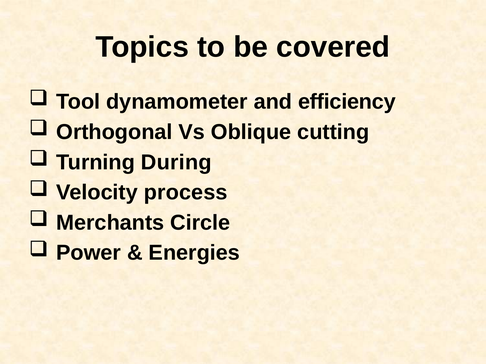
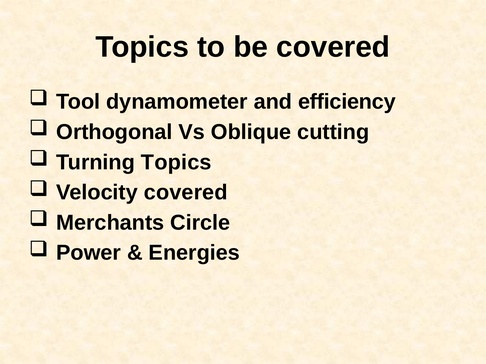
Turning During: During -> Topics
Velocity process: process -> covered
